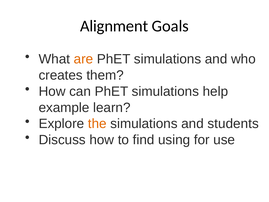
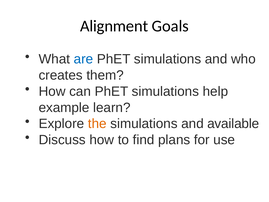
are colour: orange -> blue
students: students -> available
using: using -> plans
